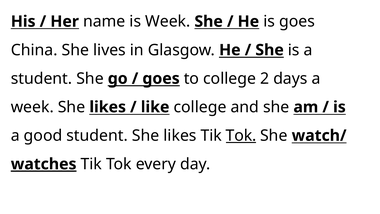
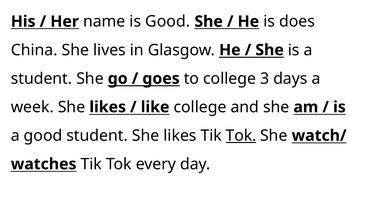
is Week: Week -> Good
is goes: goes -> does
2: 2 -> 3
watches underline: present -> none
